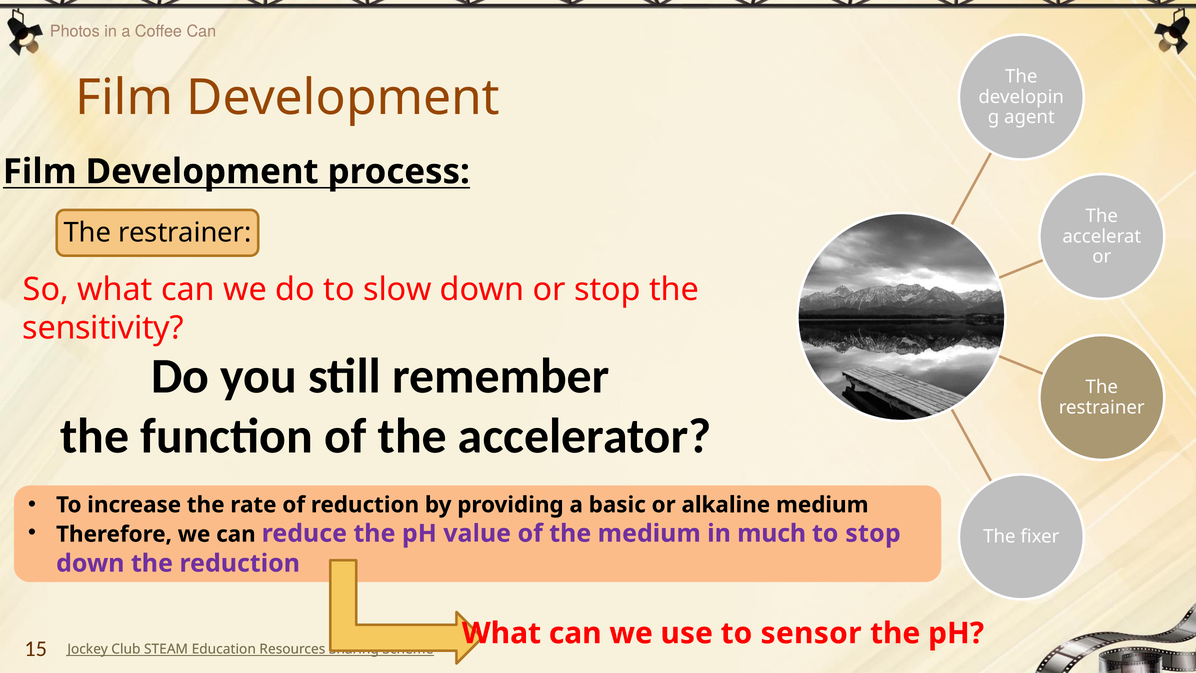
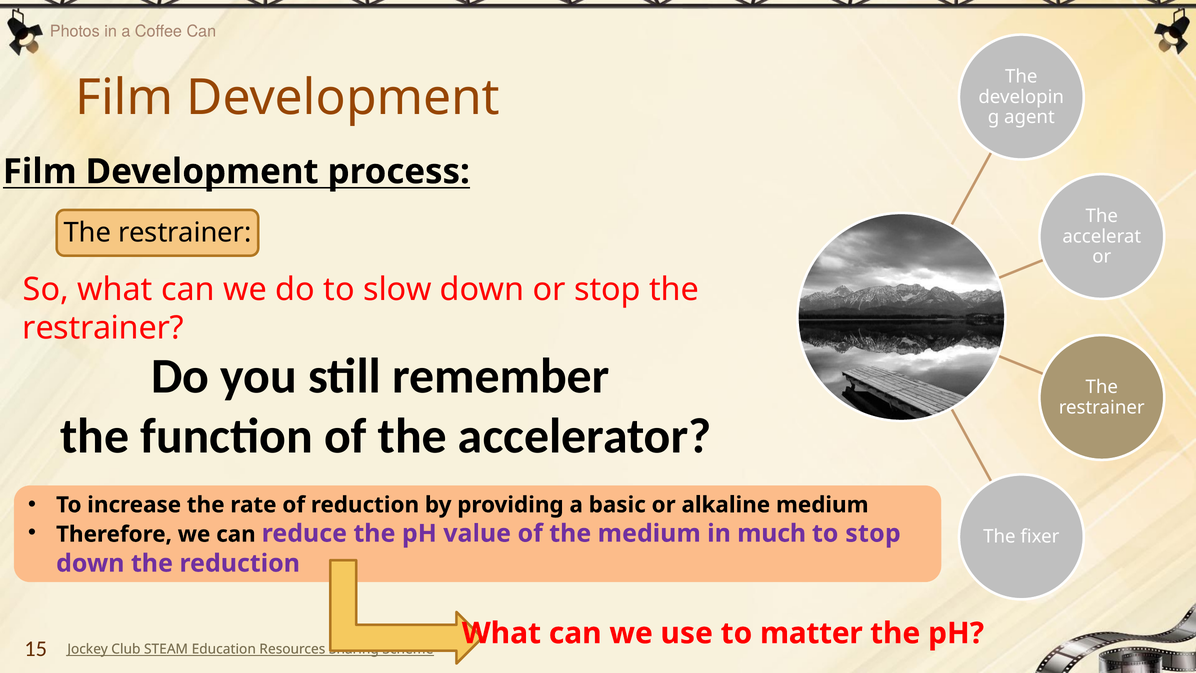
sensitivity at (103, 328): sensitivity -> restrainer
sensor: sensor -> matter
